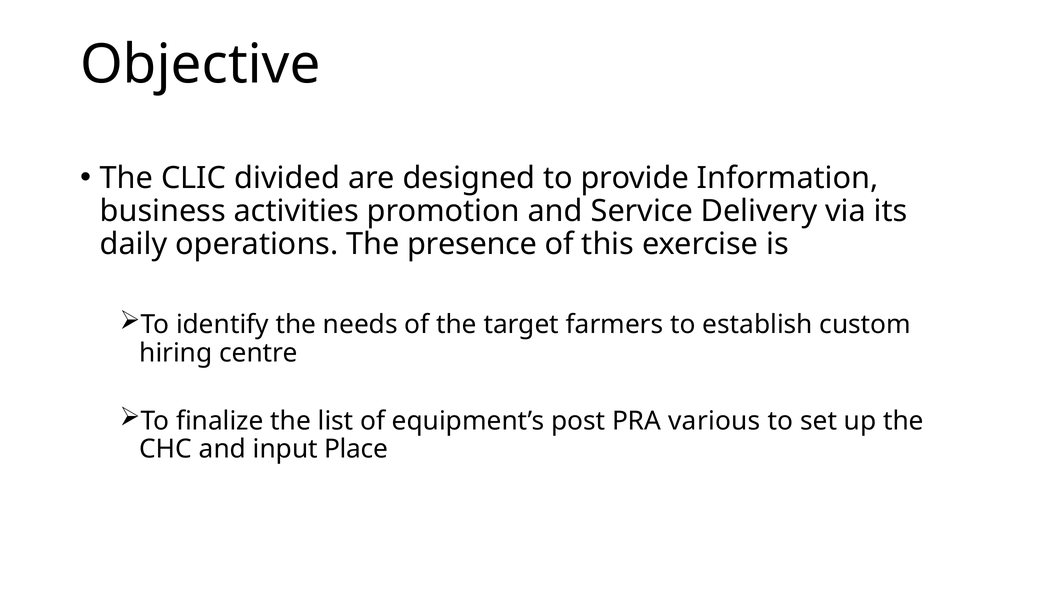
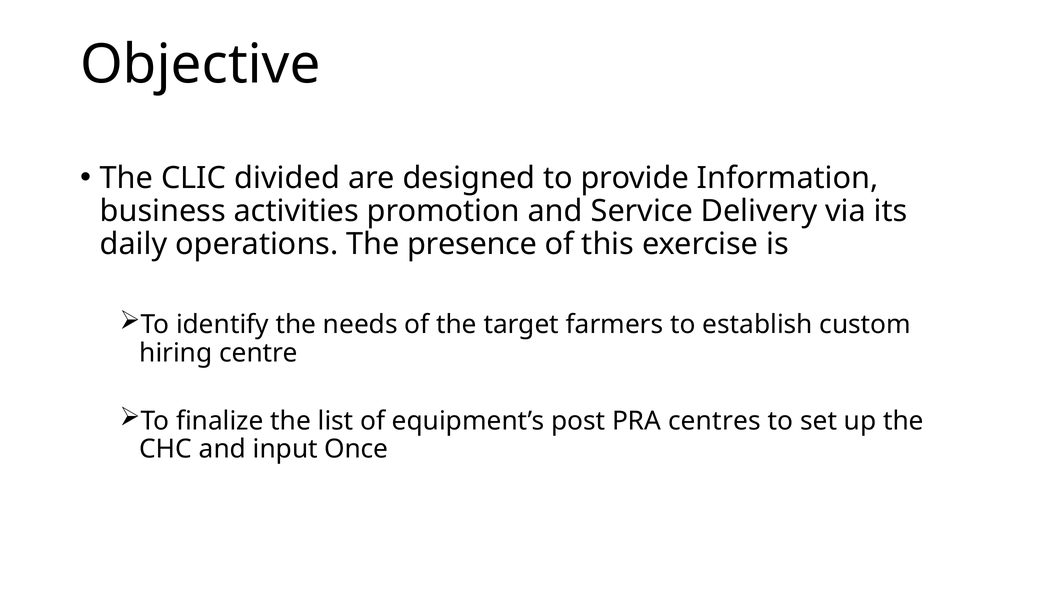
various: various -> centres
Place: Place -> Once
